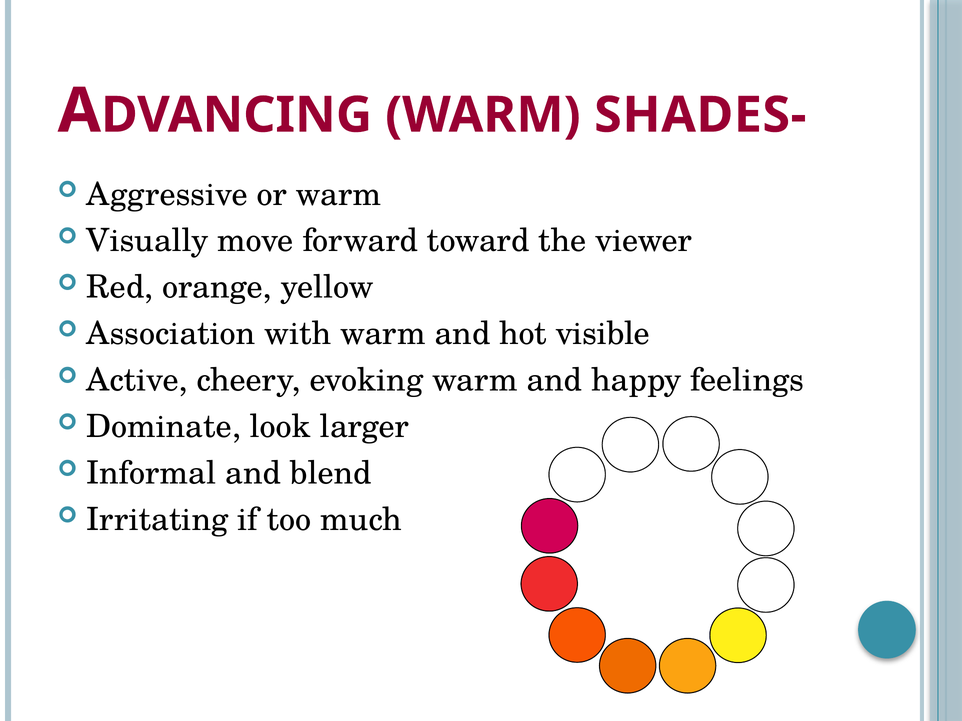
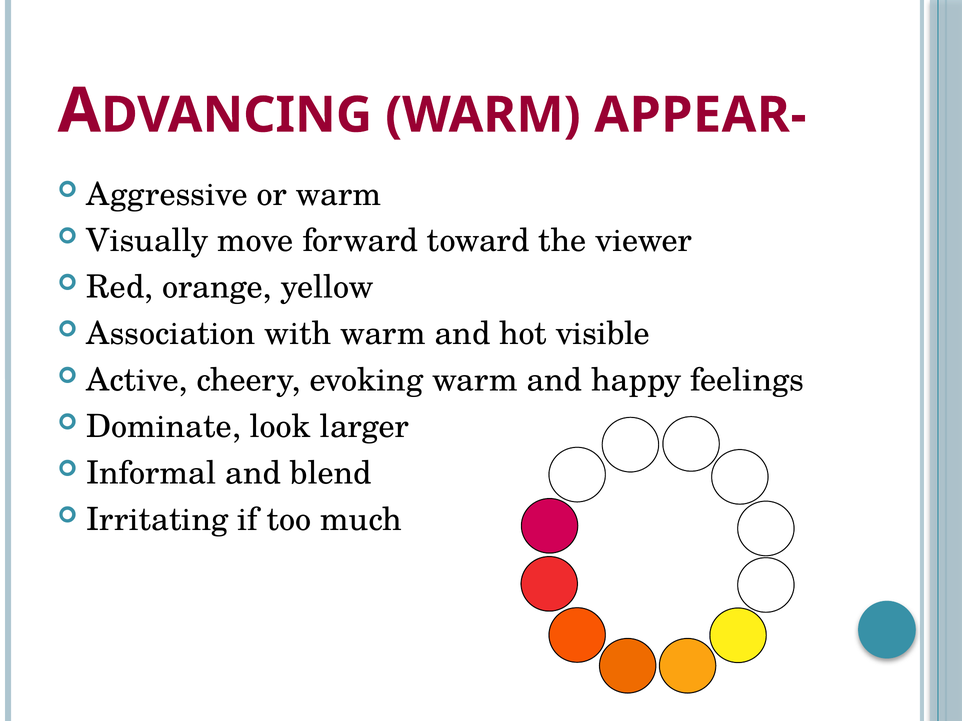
SHADES-: SHADES- -> APPEAR-
